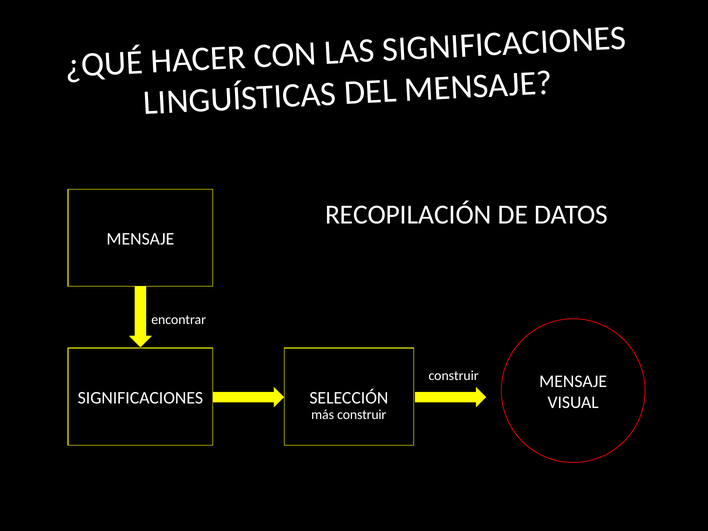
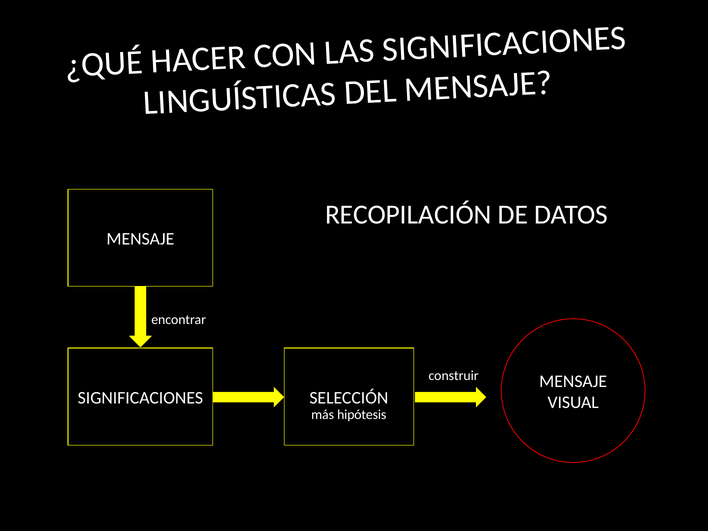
más construir: construir -> hipótesis
